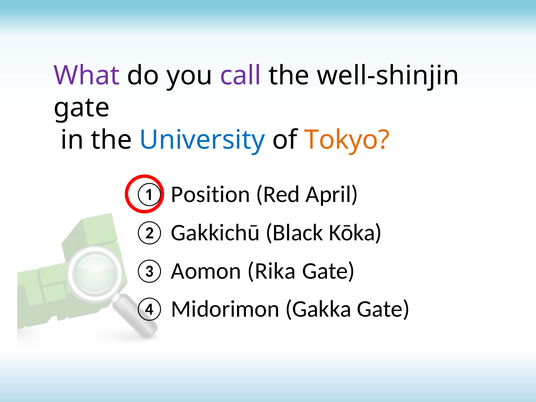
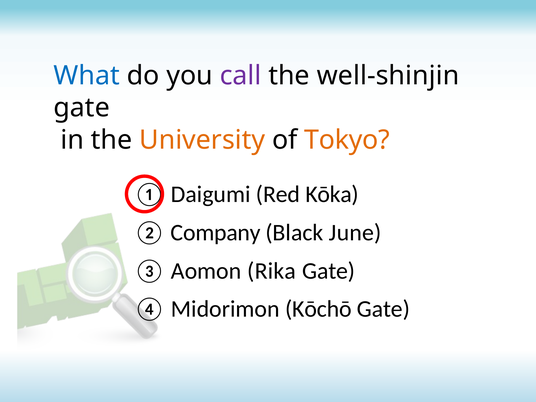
What colour: purple -> blue
University colour: blue -> orange
Position: Position -> Daigumi
April: April -> Kōka
Gakkichū: Gakkichū -> Company
Kōka: Kōka -> June
Gakka: Gakka -> Kōchō
